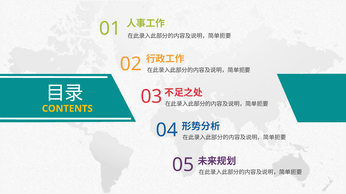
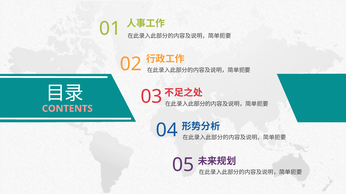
CONTENTS colour: yellow -> pink
